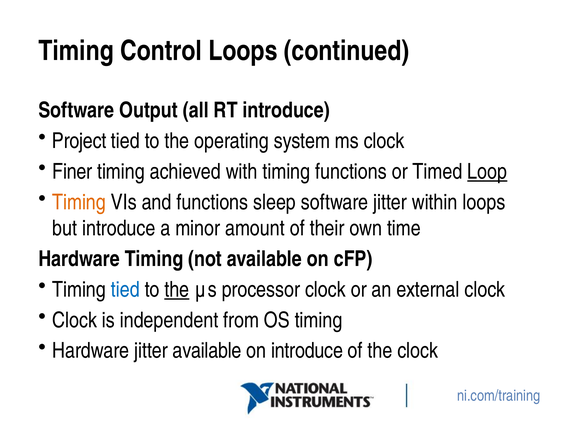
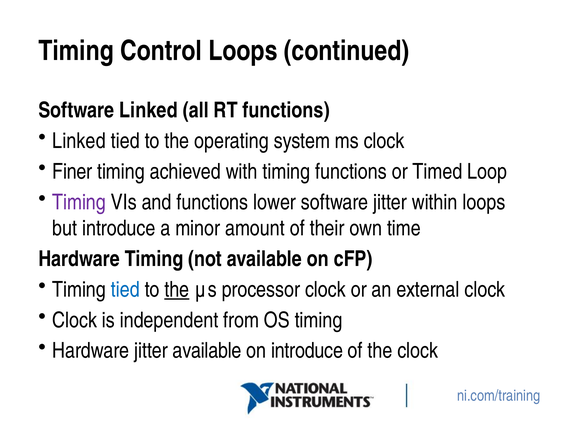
Software Output: Output -> Linked
RT introduce: introduce -> functions
Project at (79, 141): Project -> Linked
Loop underline: present -> none
Timing at (79, 202) colour: orange -> purple
sleep: sleep -> lower
